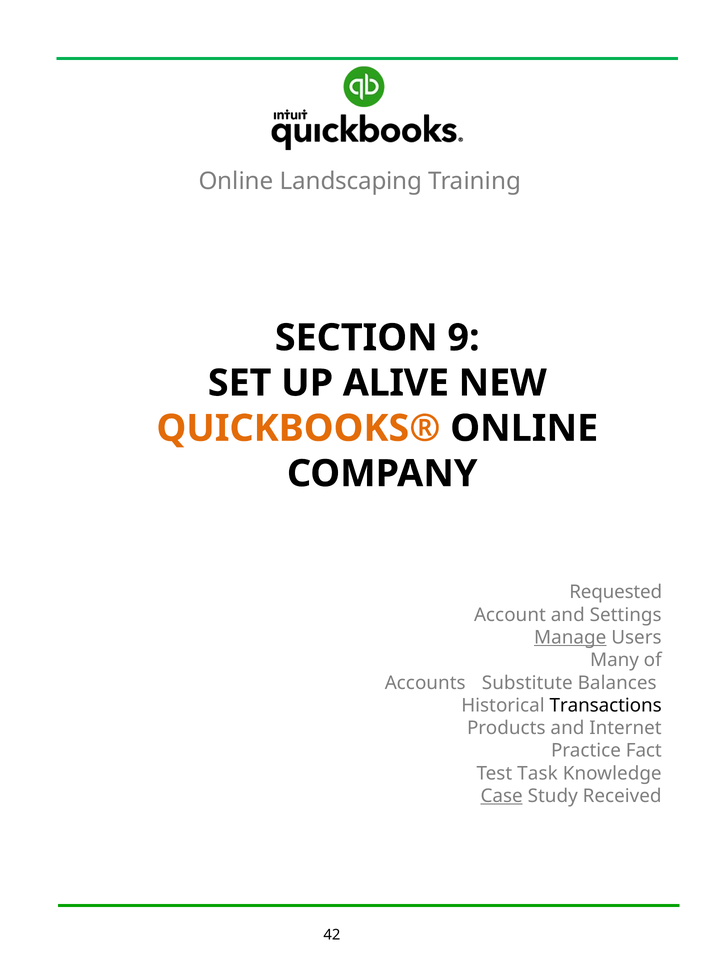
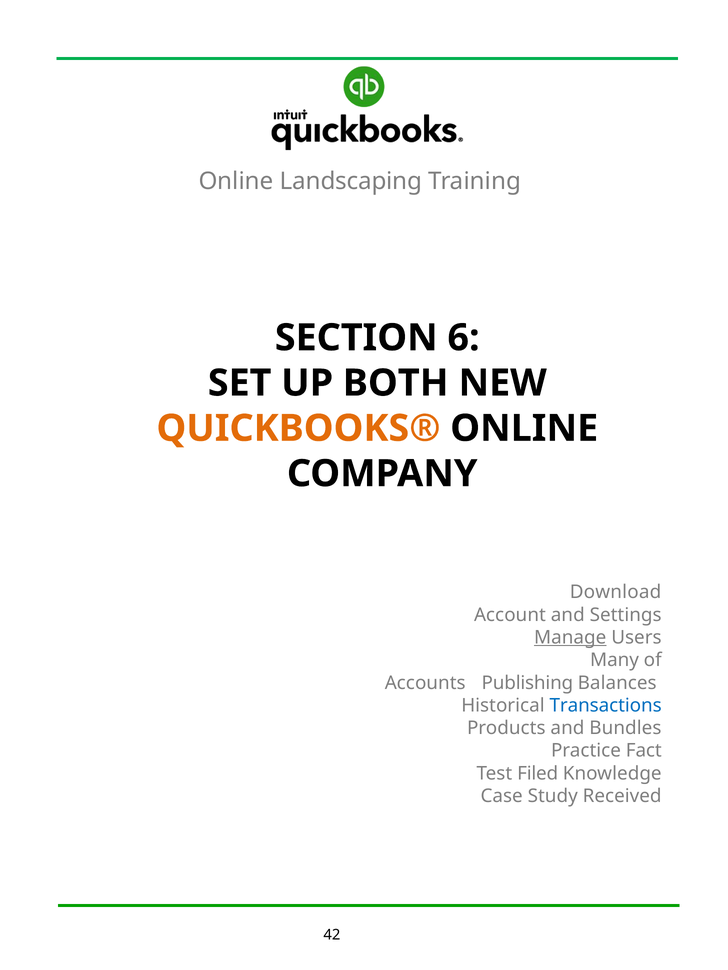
9: 9 -> 6
ALIVE: ALIVE -> BOTH
Requested: Requested -> Download
Substitute: Substitute -> Publishing
Transactions colour: black -> blue
Internet: Internet -> Bundles
Task: Task -> Filed
Case underline: present -> none
